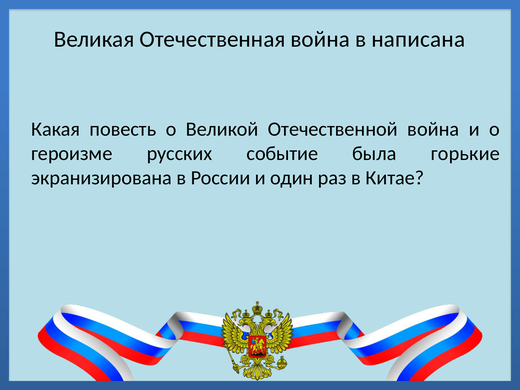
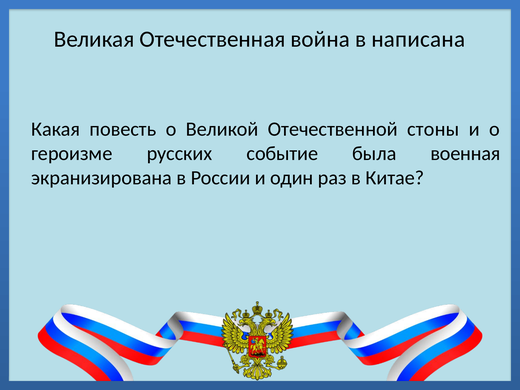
Отечественной война: война -> стоны
горькие: горькие -> военная
